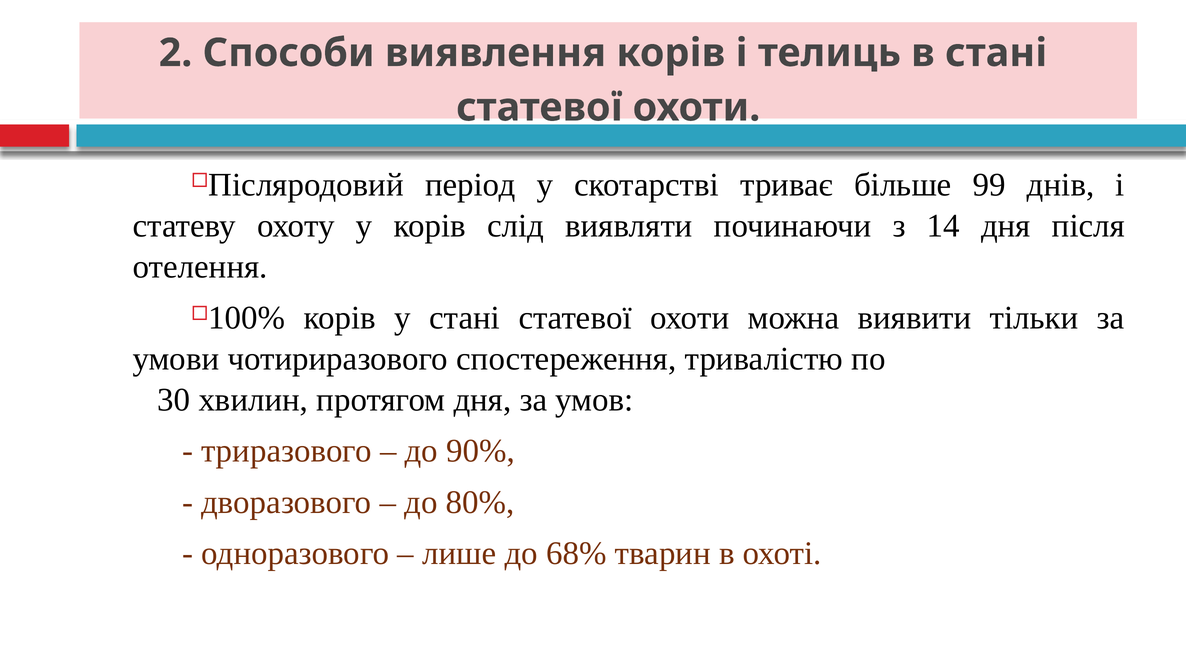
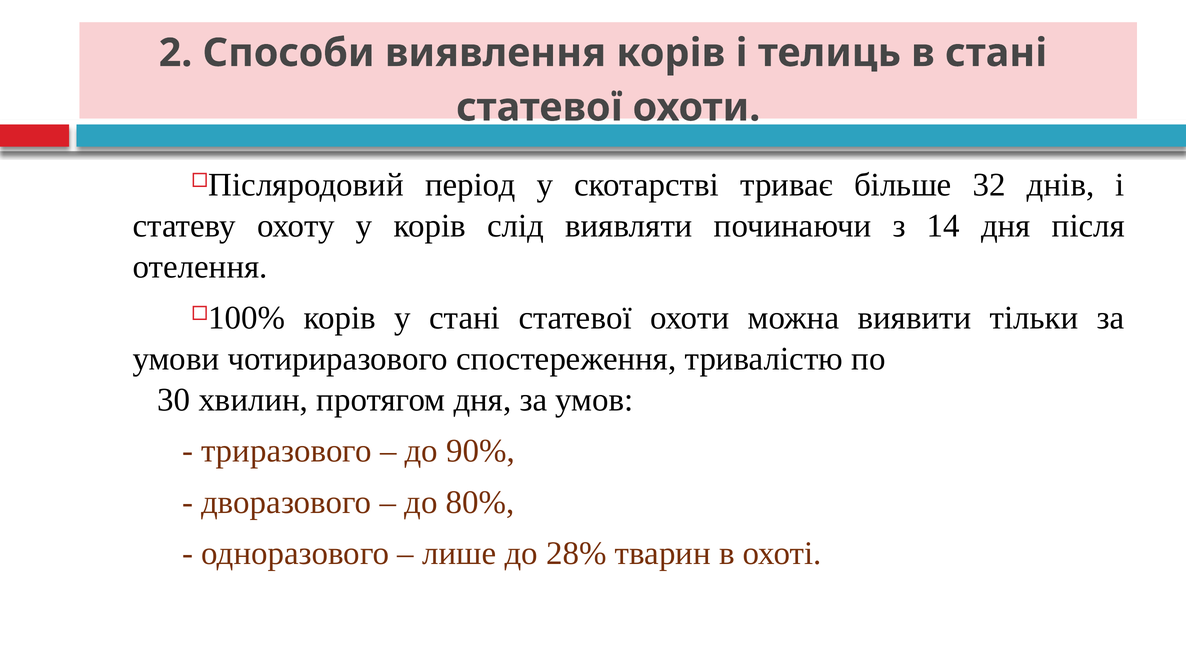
99: 99 -> 32
68%: 68% -> 28%
